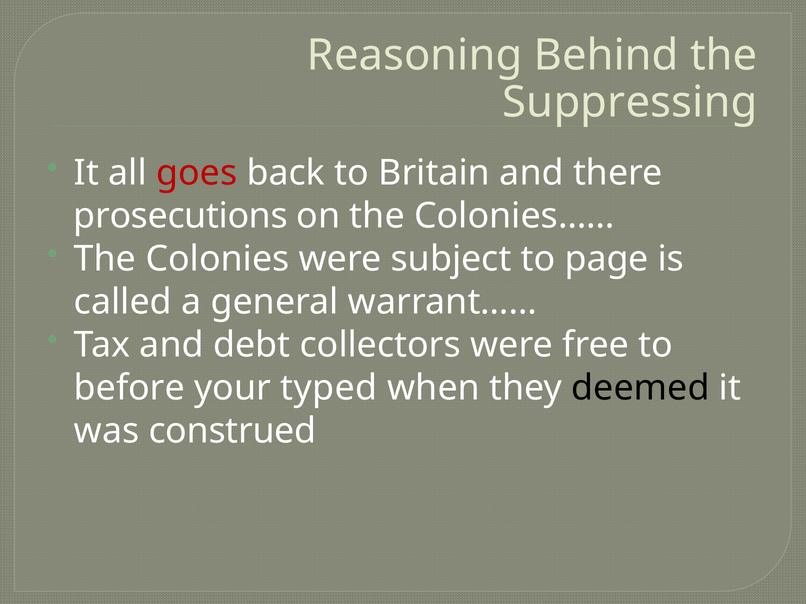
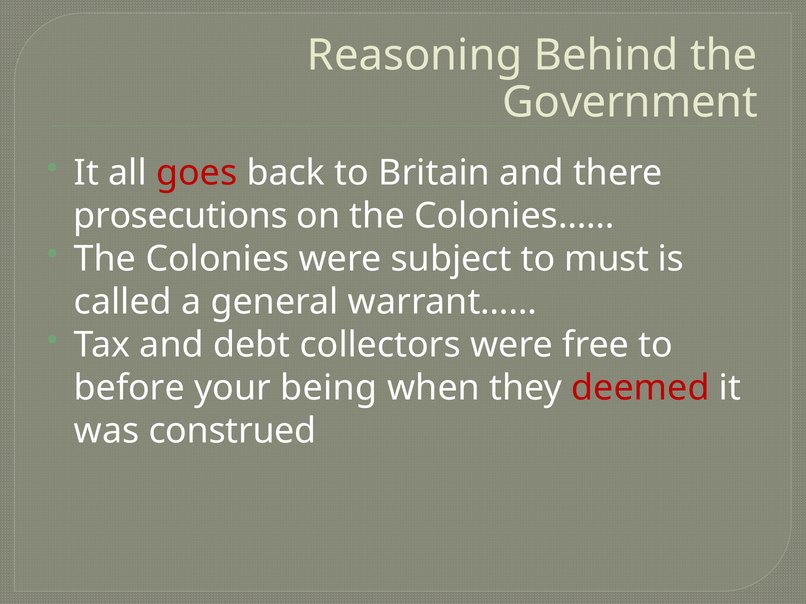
Suppressing: Suppressing -> Government
page: page -> must
typed: typed -> being
deemed colour: black -> red
